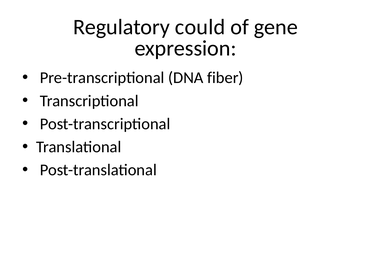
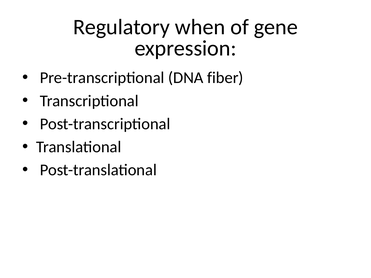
could: could -> when
